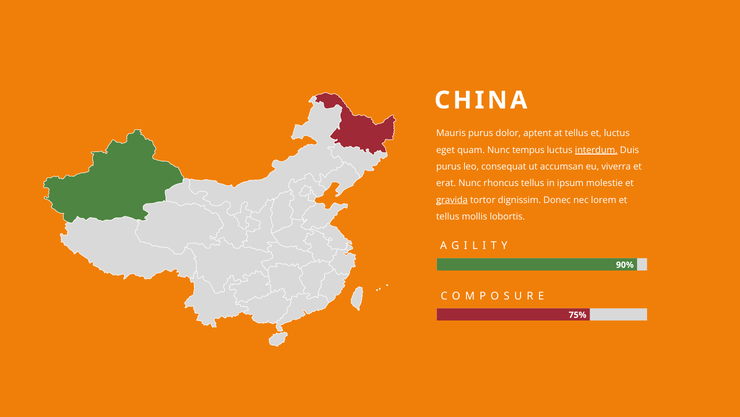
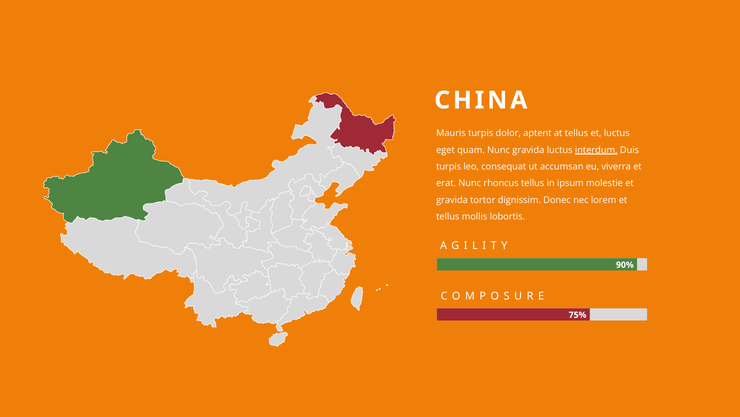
Mauris purus: purus -> turpis
Nunc tempus: tempus -> gravida
purus at (449, 166): purus -> turpis
gravida at (452, 200) underline: present -> none
